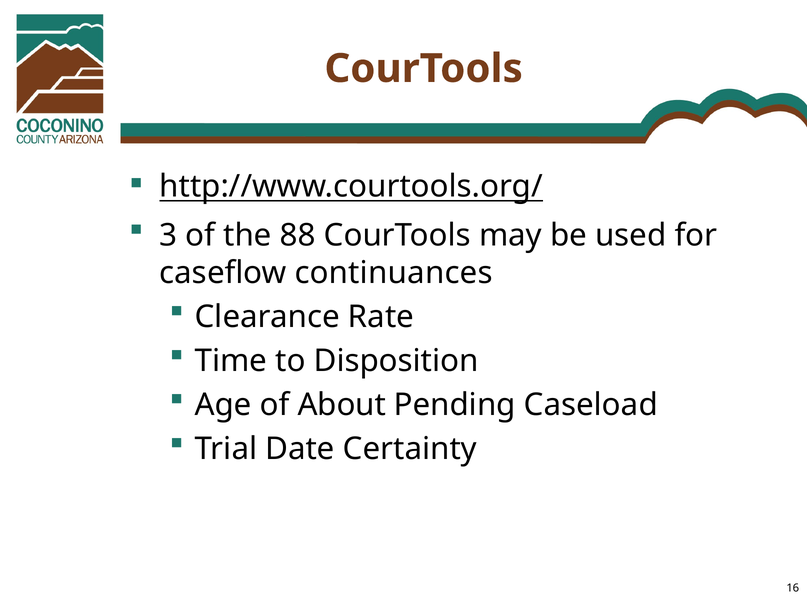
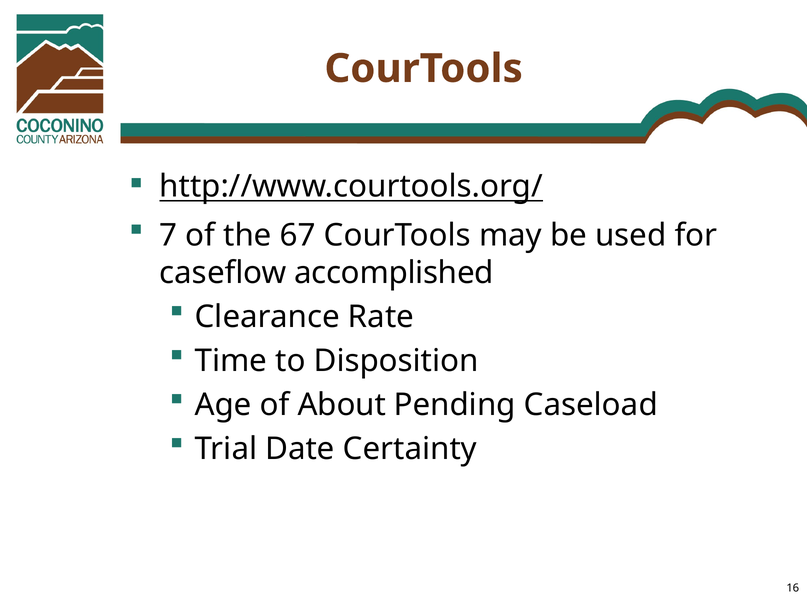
3: 3 -> 7
88: 88 -> 67
continuances: continuances -> accomplished
